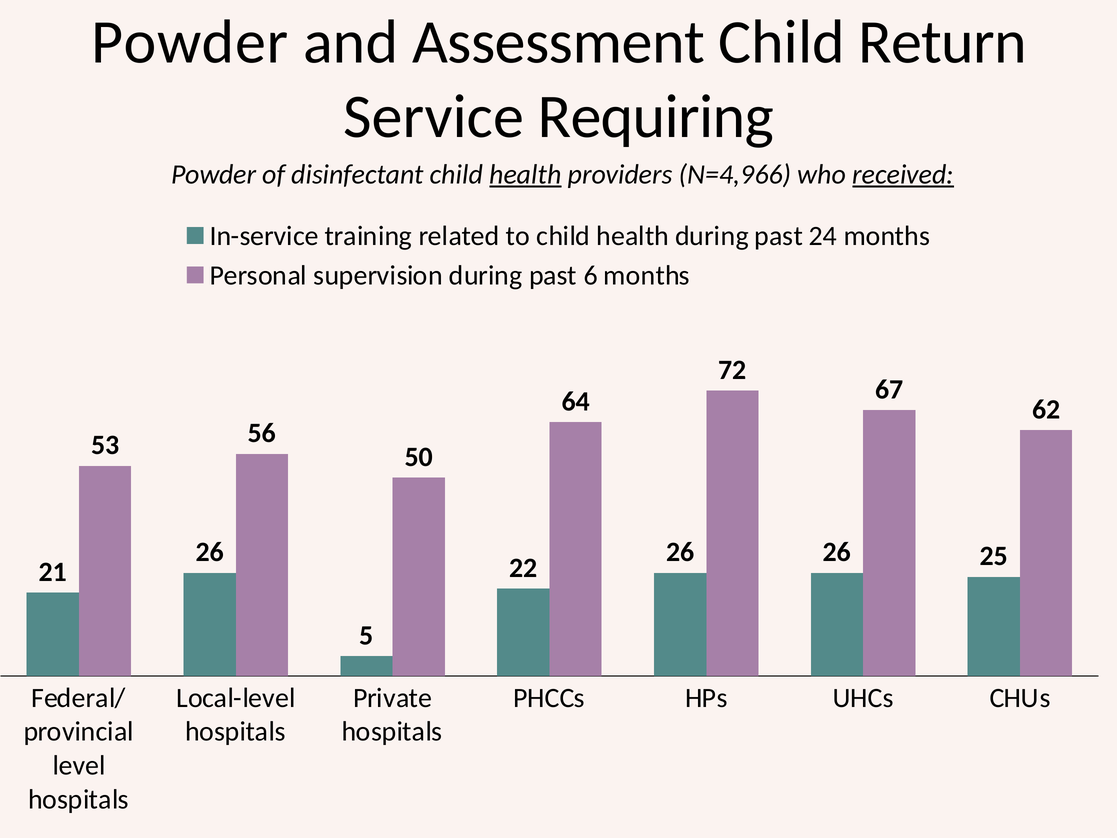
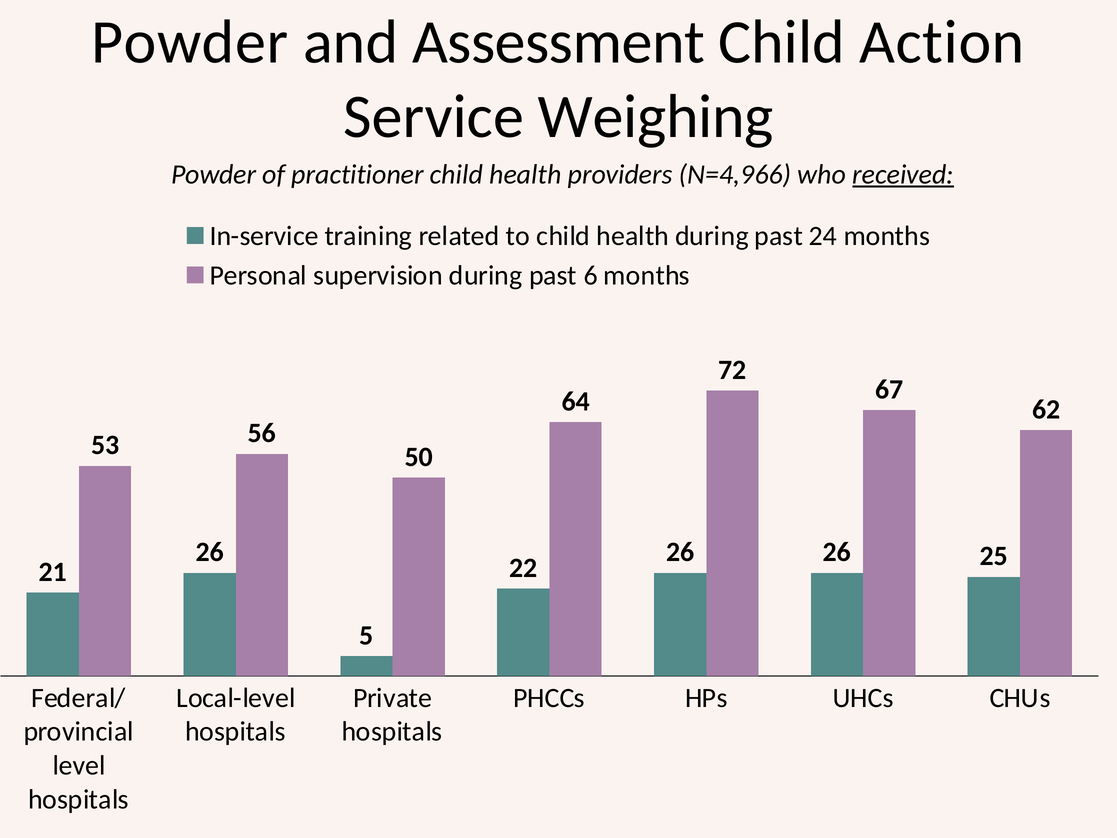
Return: Return -> Action
Requiring: Requiring -> Weighing
disinfectant: disinfectant -> practitioner
health at (525, 175) underline: present -> none
